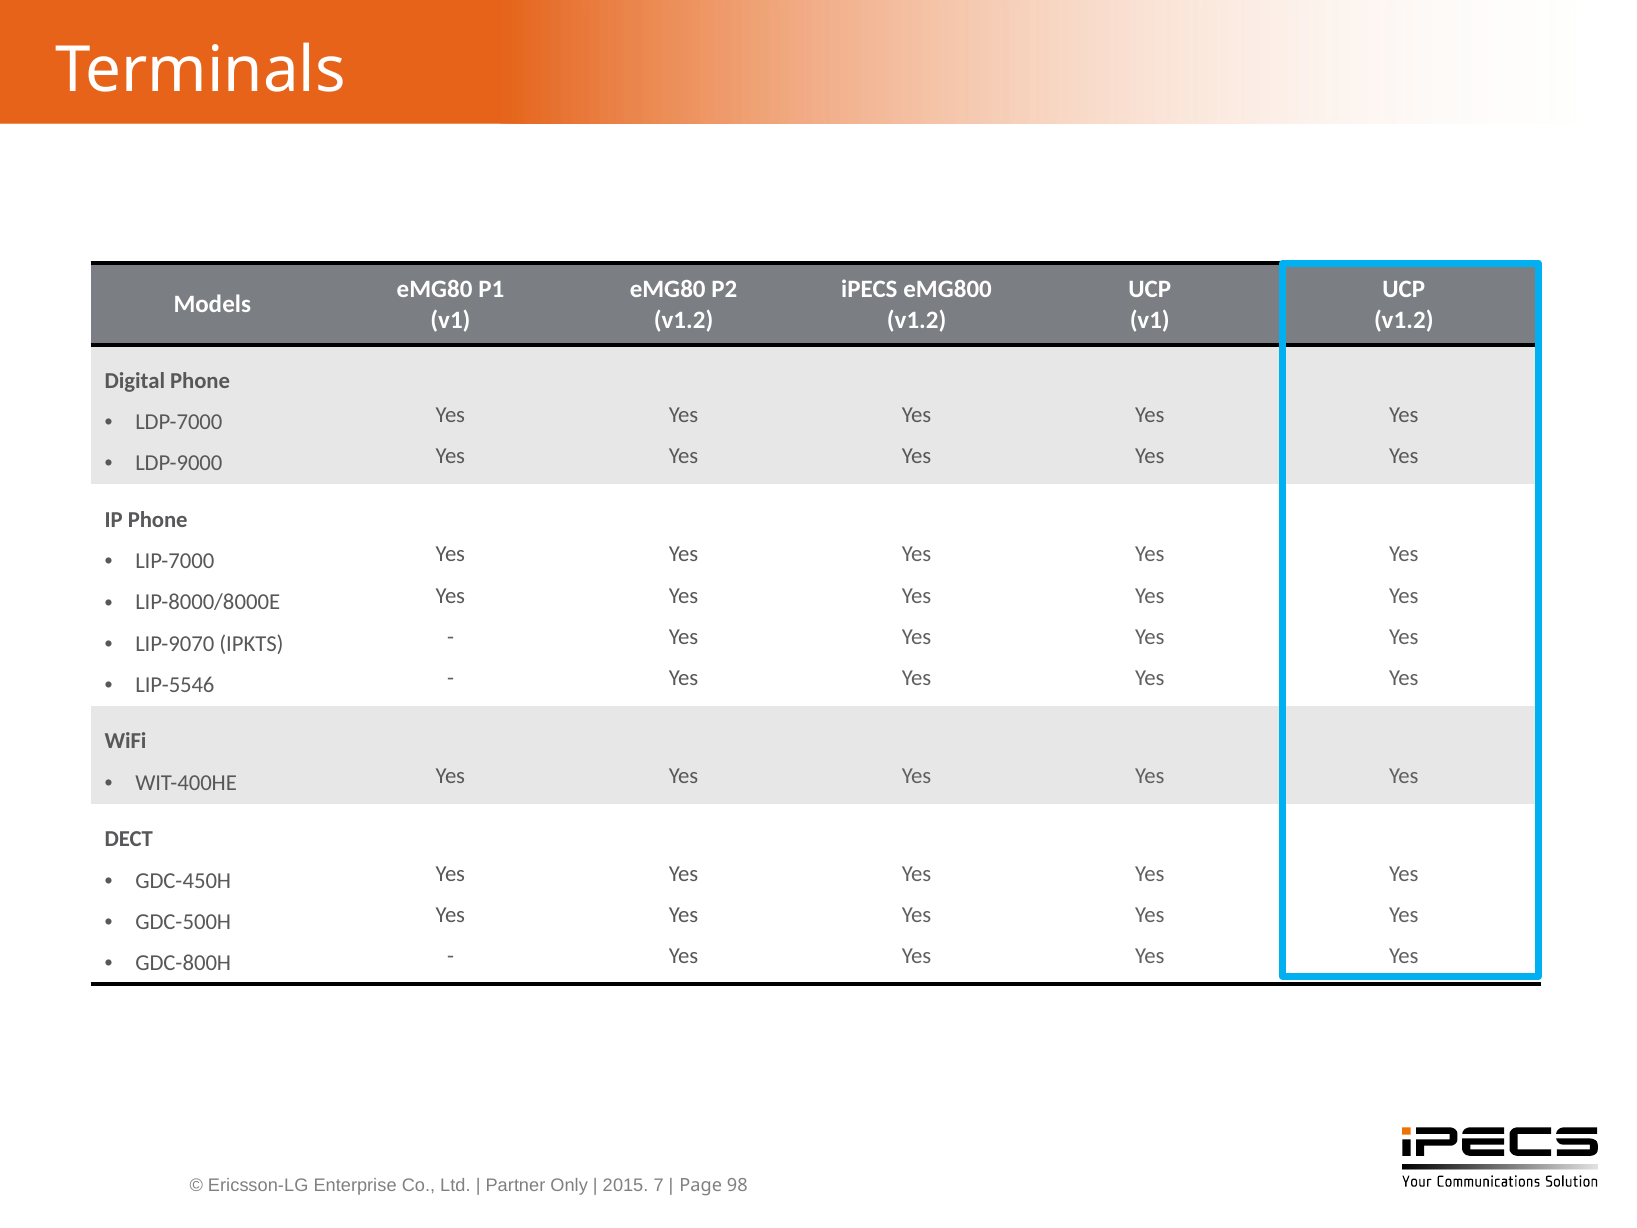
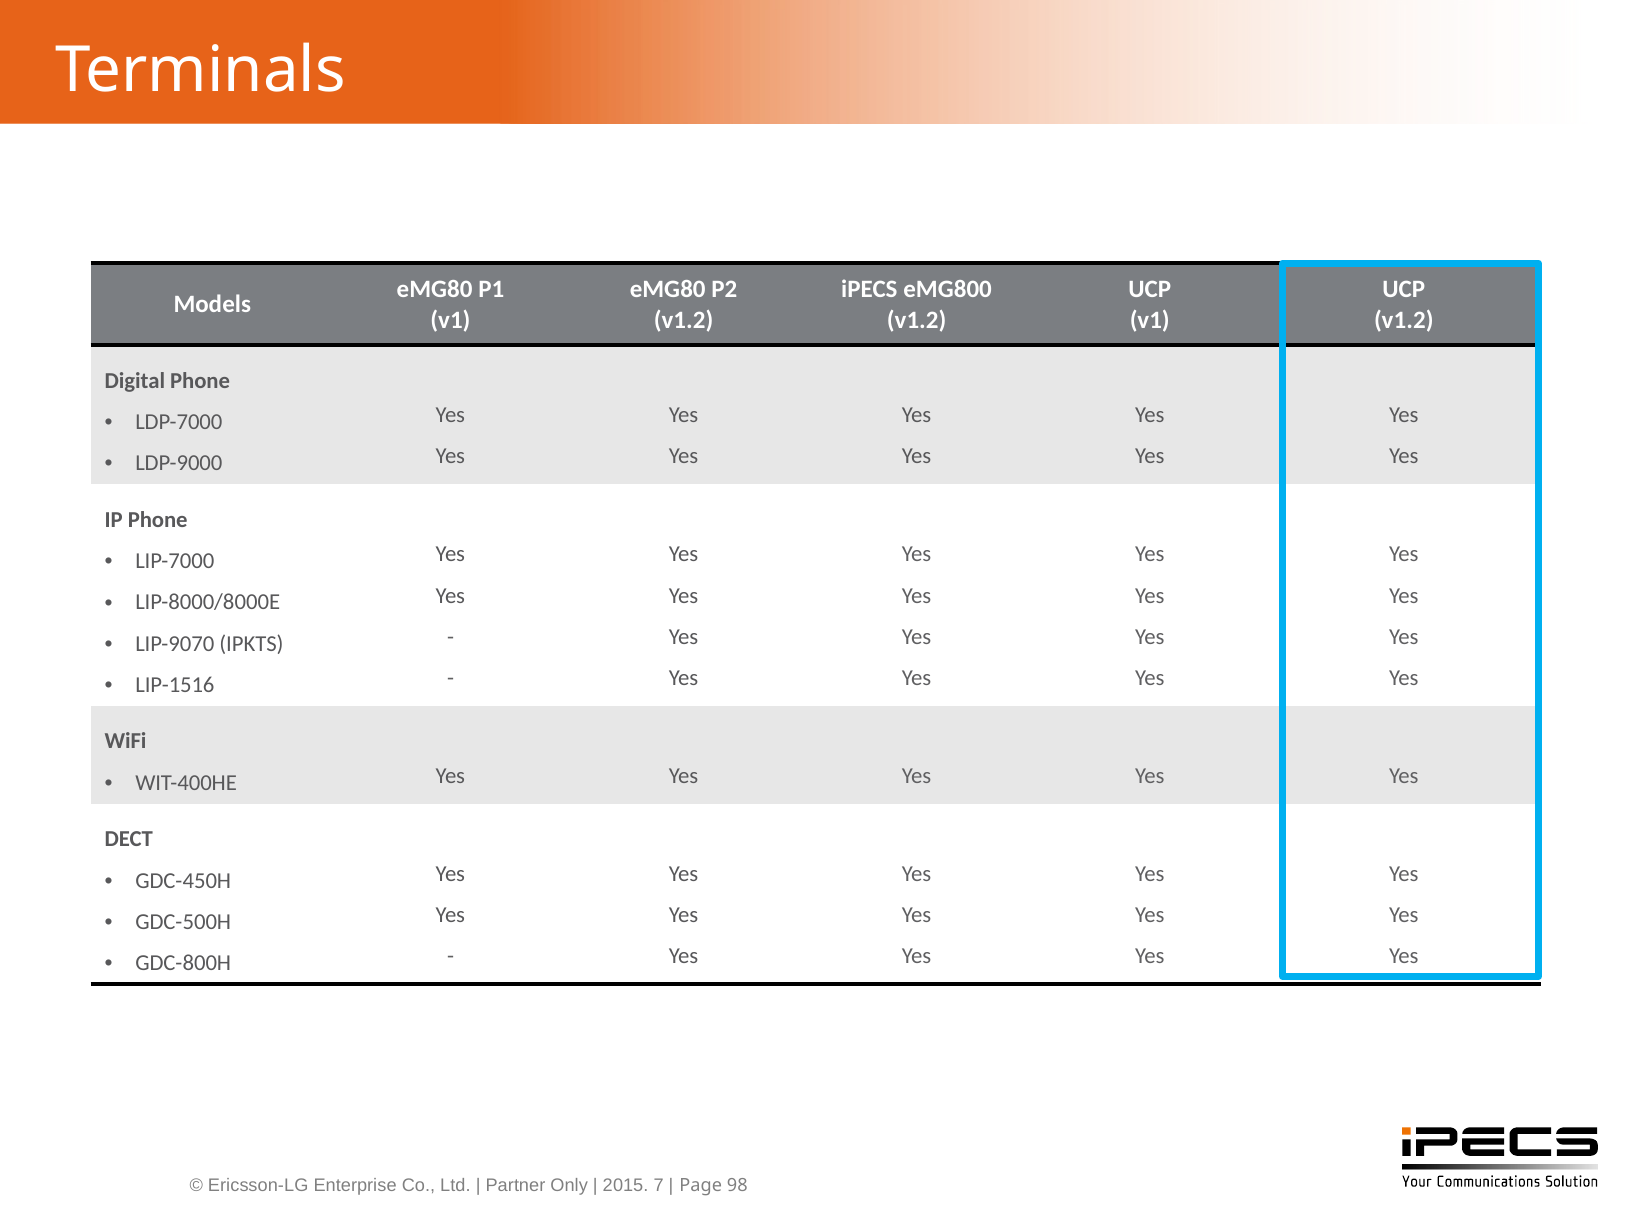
LIP-5546: LIP-5546 -> LIP-1516
